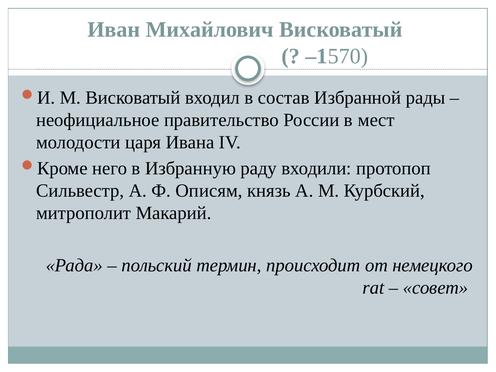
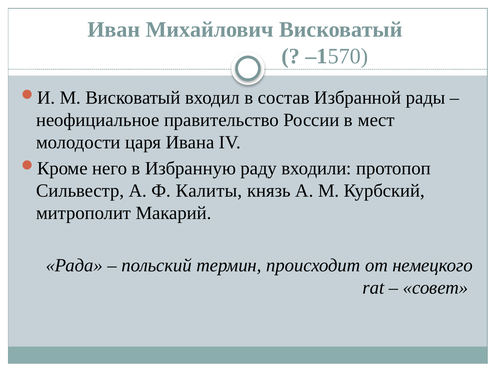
Описям: Описям -> Калиты
